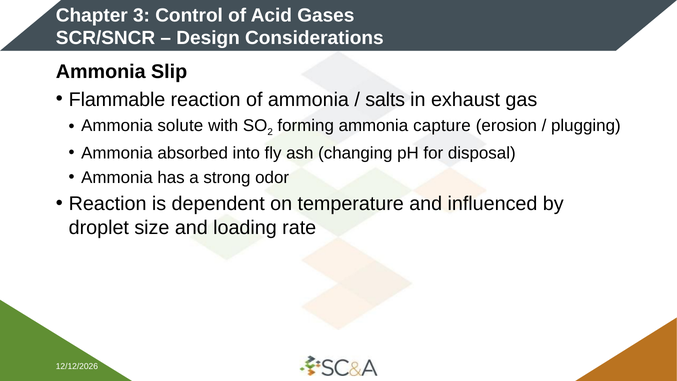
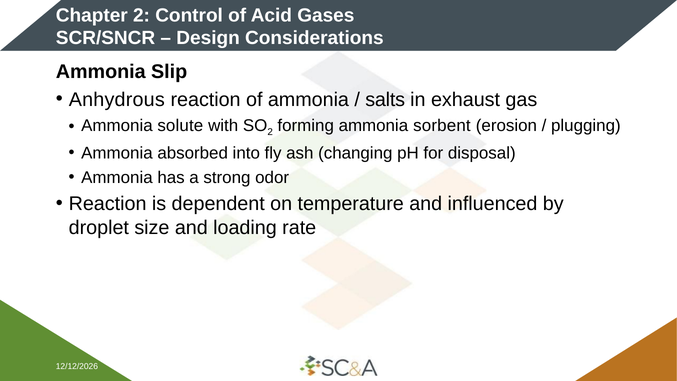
Chapter 3: 3 -> 2
Flammable: Flammable -> Anhydrous
capture: capture -> sorbent
